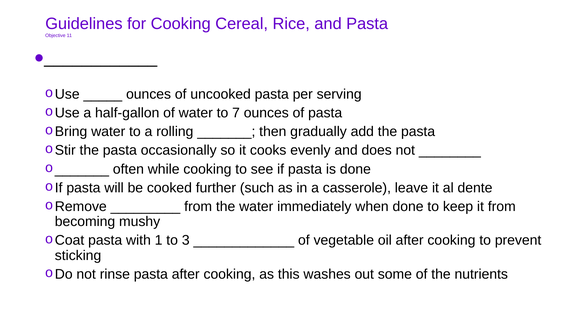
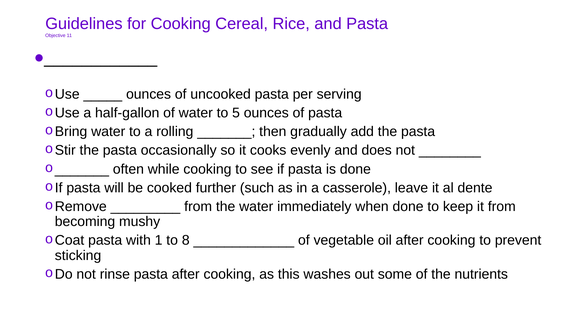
7: 7 -> 5
3: 3 -> 8
